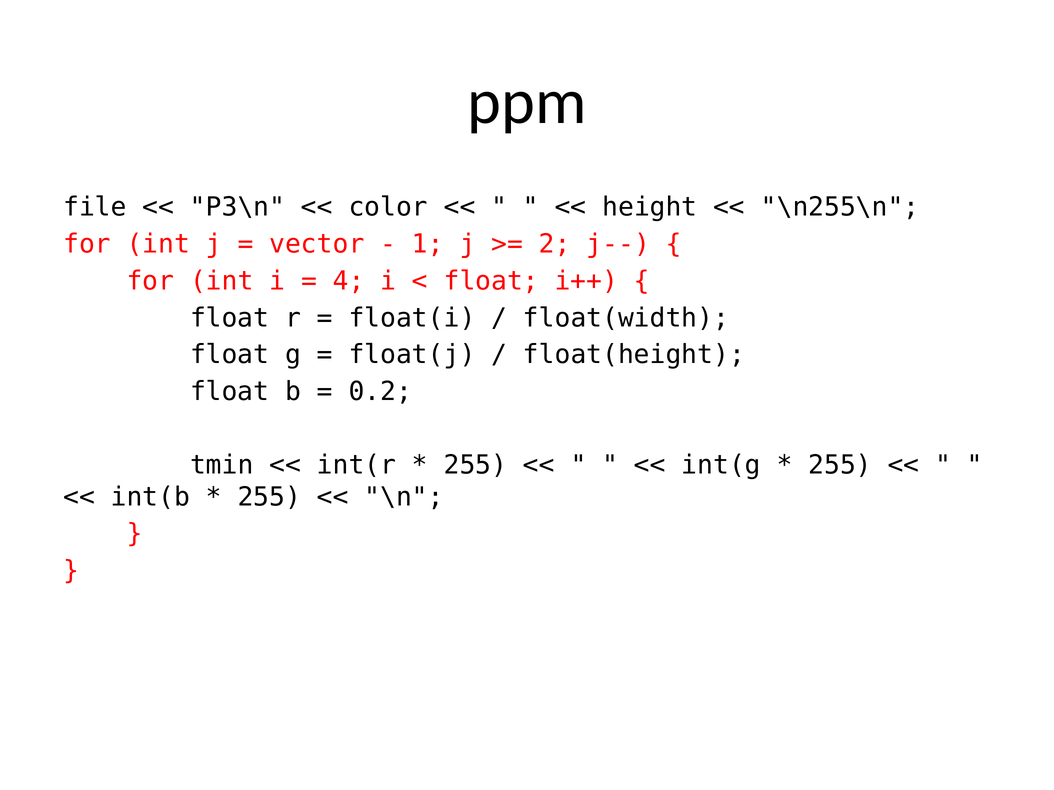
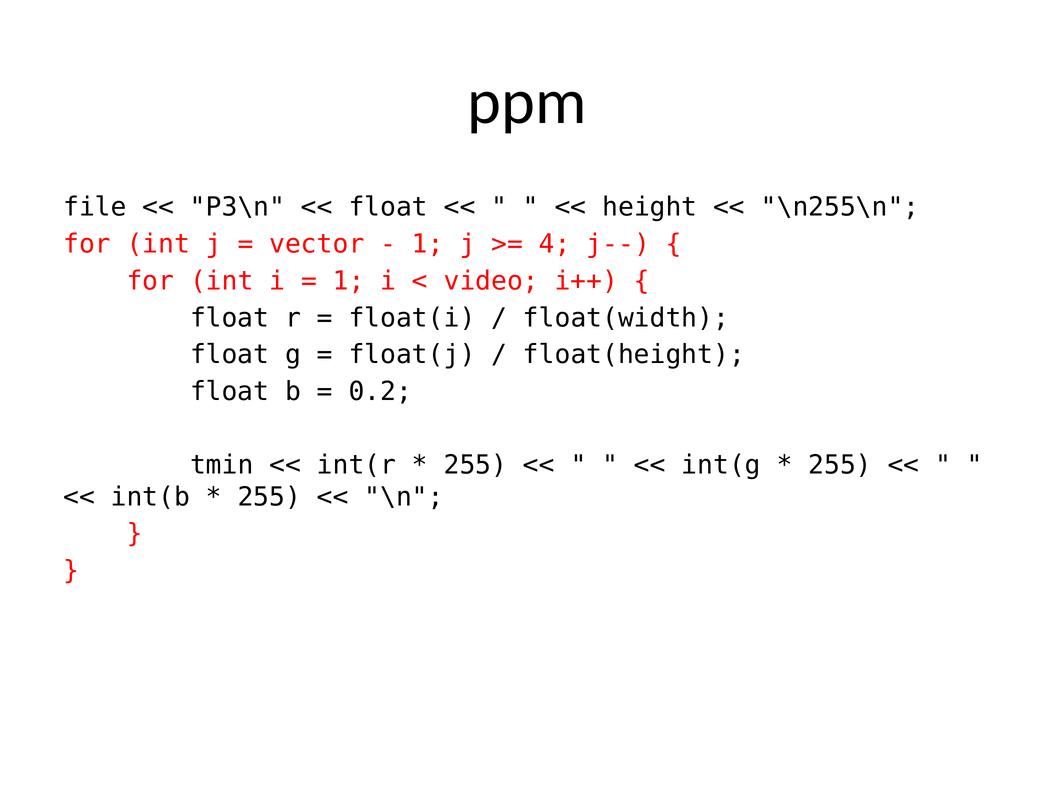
color at (388, 207): color -> float
2: 2 -> 4
4 at (349, 281): 4 -> 1
float at (491, 281): float -> video
